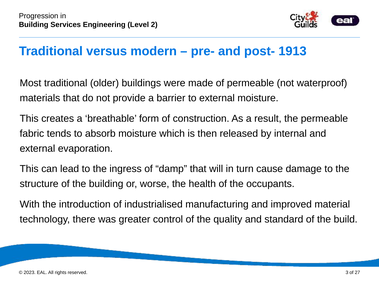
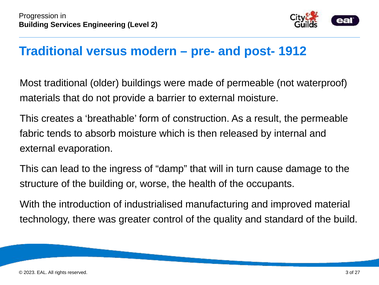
1913: 1913 -> 1912
